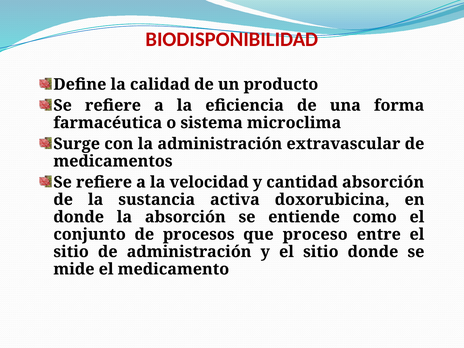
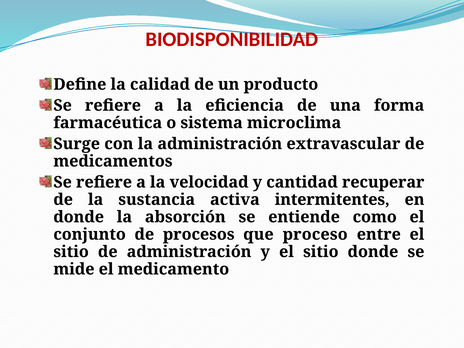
cantidad absorción: absorción -> recuperar
doxorubicina: doxorubicina -> intermitentes
